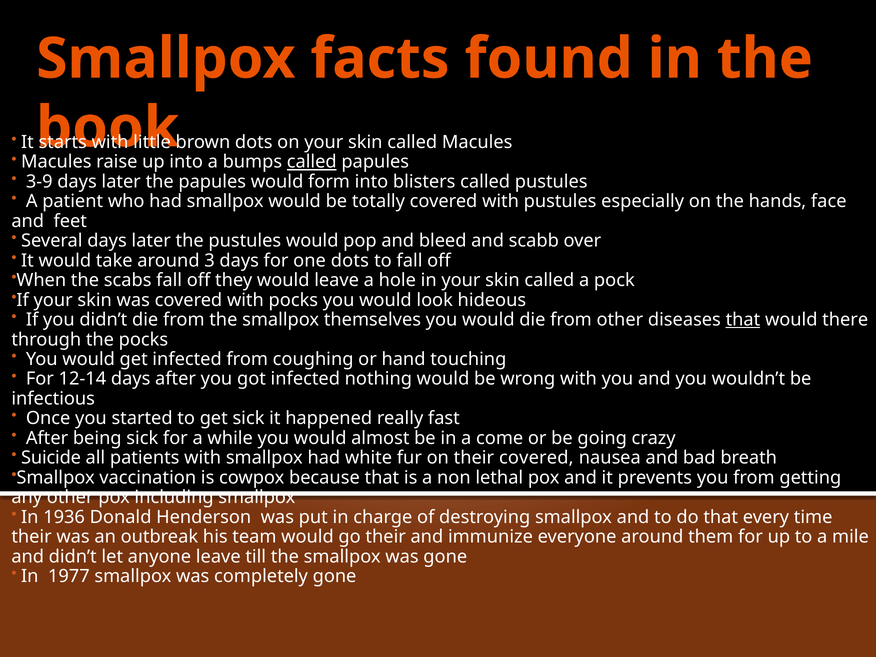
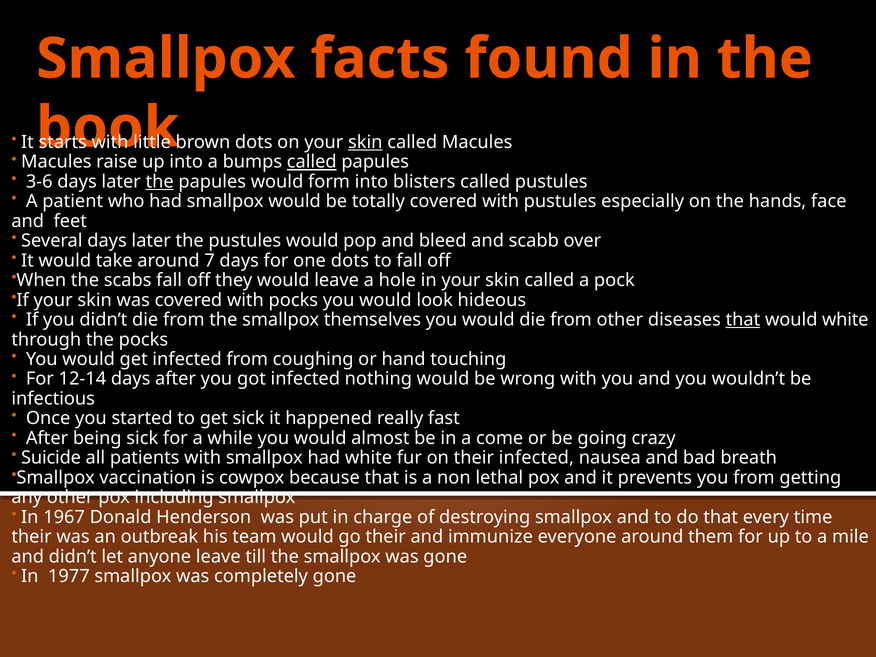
skin at (365, 142) underline: none -> present
3-9: 3-9 -> 3-6
the at (160, 182) underline: none -> present
3: 3 -> 7
would there: there -> white
their covered: covered -> infected
1936: 1936 -> 1967
